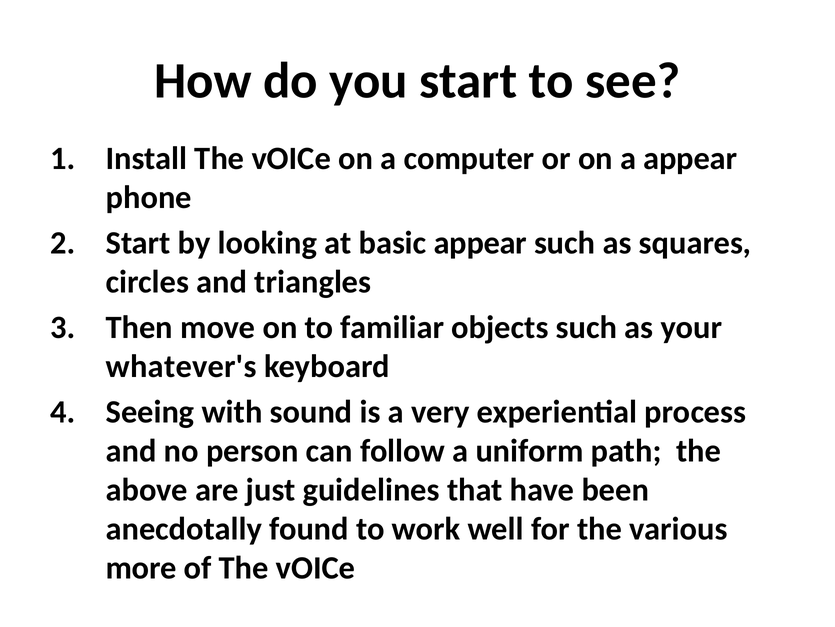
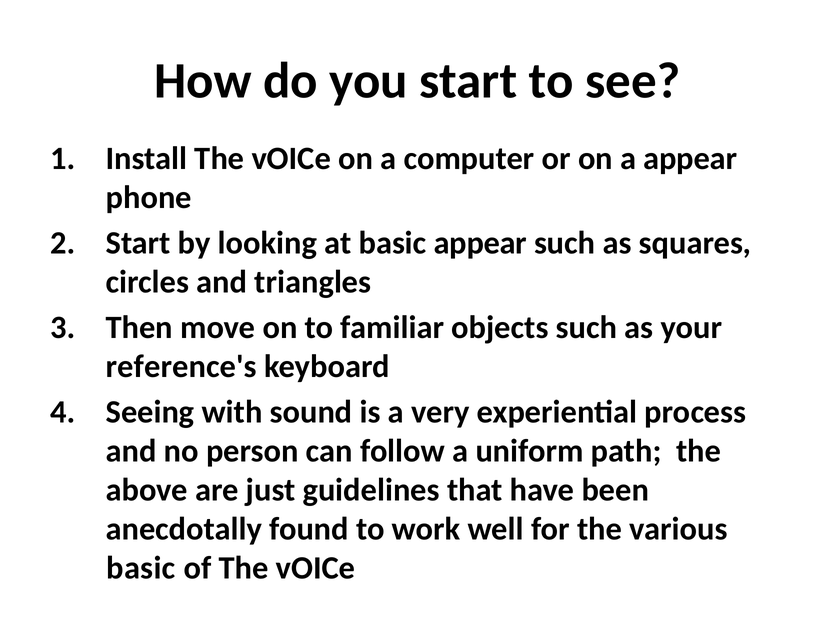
whatever's: whatever's -> reference's
more at (141, 568): more -> basic
